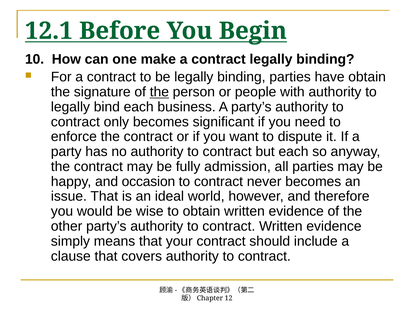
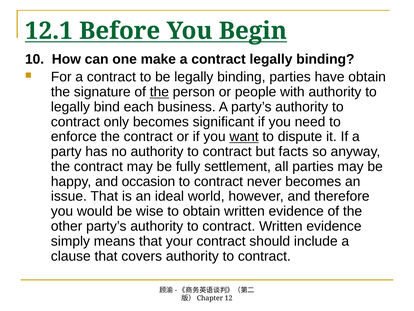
want underline: none -> present
but each: each -> facts
admission: admission -> settlement
